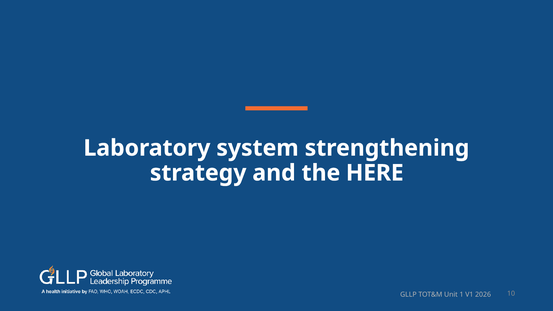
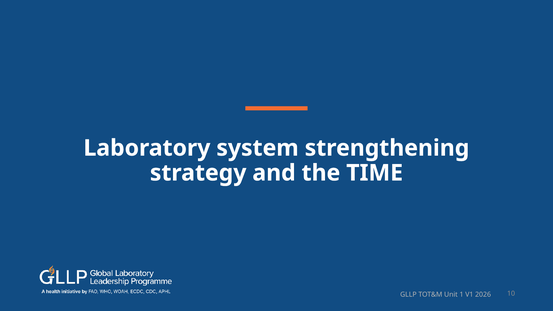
HERE: HERE -> TIME
